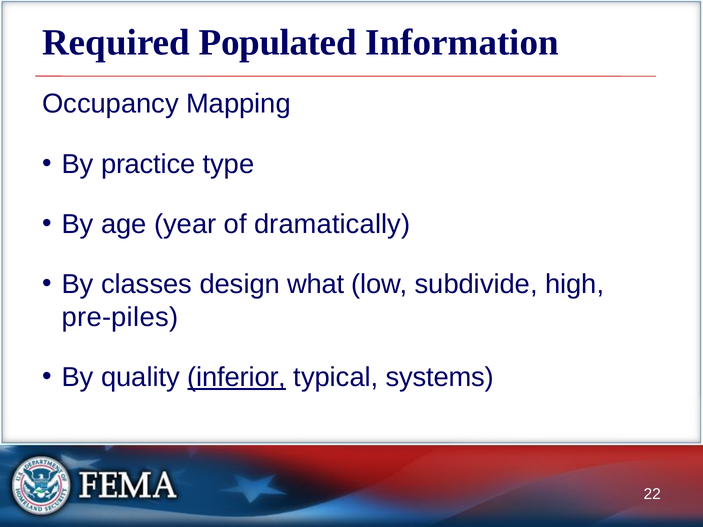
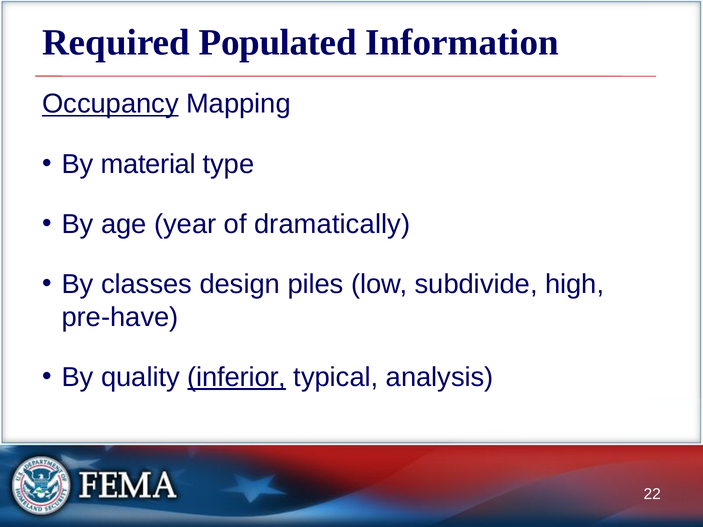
Occupancy underline: none -> present
practice: practice -> material
what: what -> piles
pre-piles: pre-piles -> pre-have
systems: systems -> analysis
